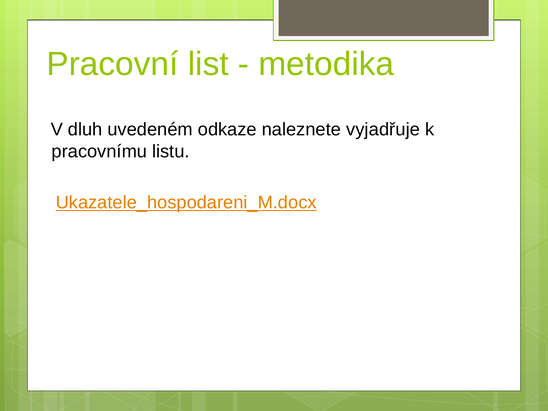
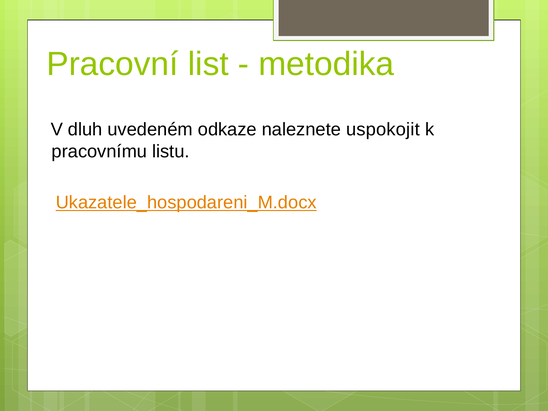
vyjadřuje: vyjadřuje -> uspokojit
